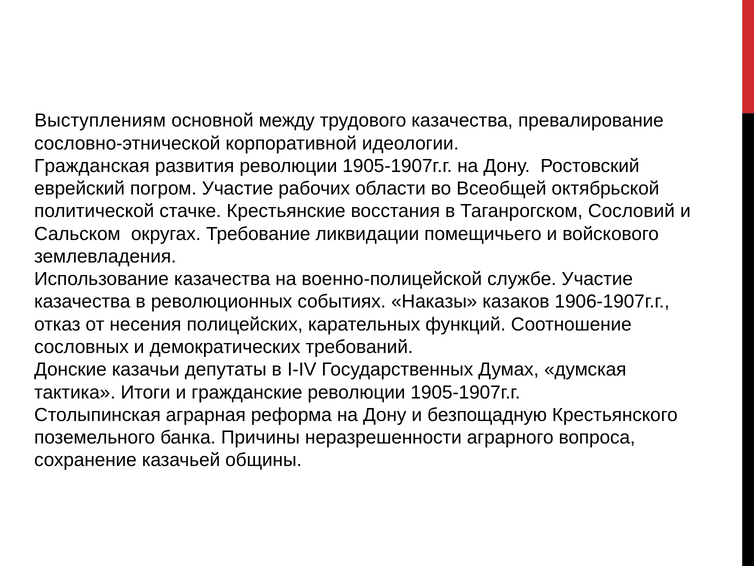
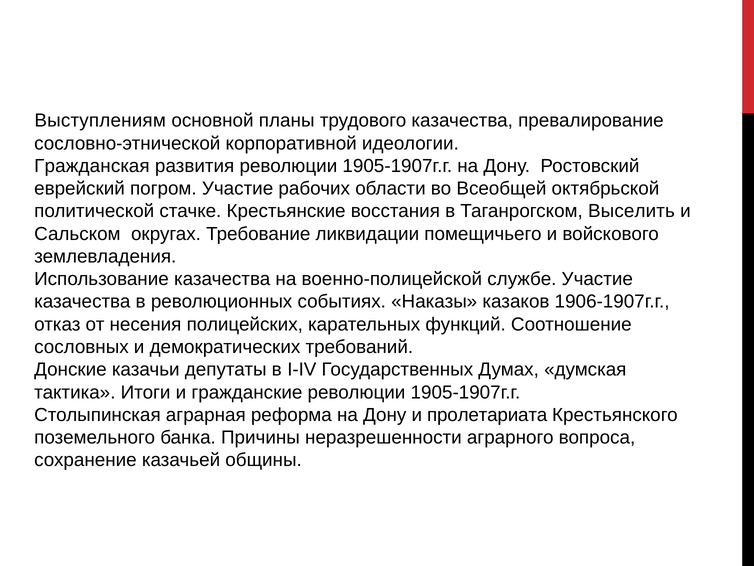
между: между -> планы
Сословий: Сословий -> Выселить
безпощадную: безпощадную -> пролетариата
